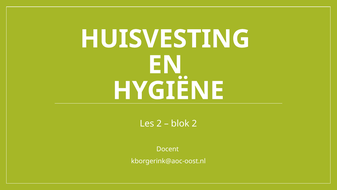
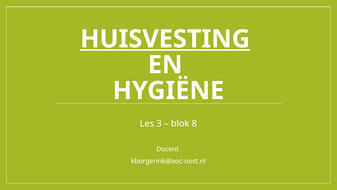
HUISVESTING underline: none -> present
Les 2: 2 -> 3
blok 2: 2 -> 8
